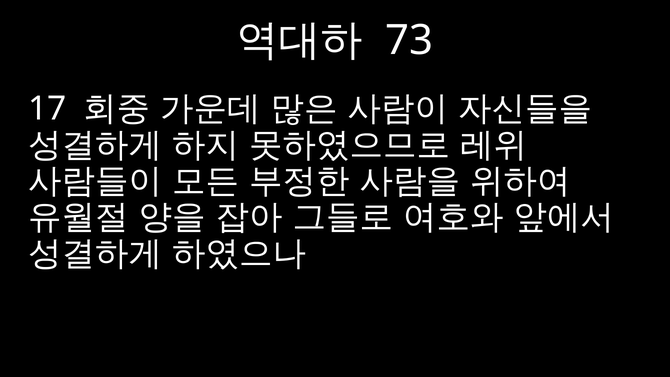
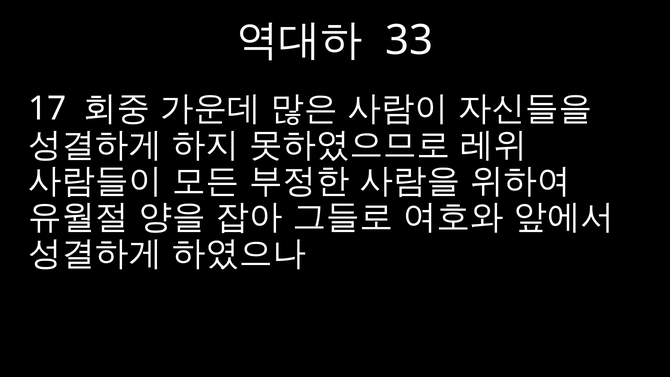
73: 73 -> 33
